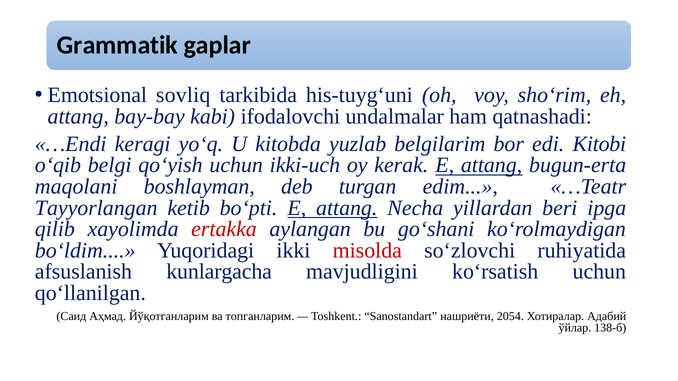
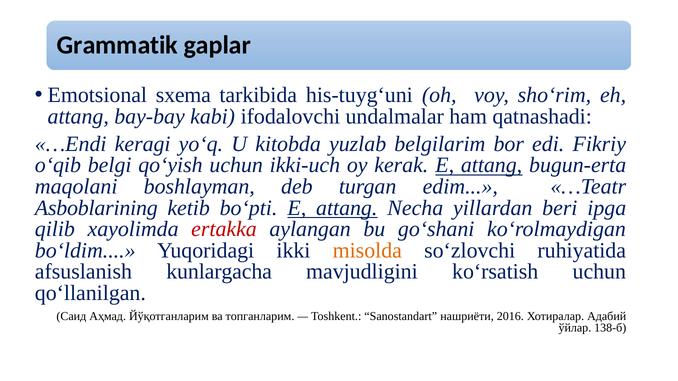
sovliq: sovliq -> sxema
Kitobi: Kitobi -> Fikriy
Tayyorlangan: Tayyorlangan -> Asboblarining
misolda colour: red -> orange
2054: 2054 -> 2016
